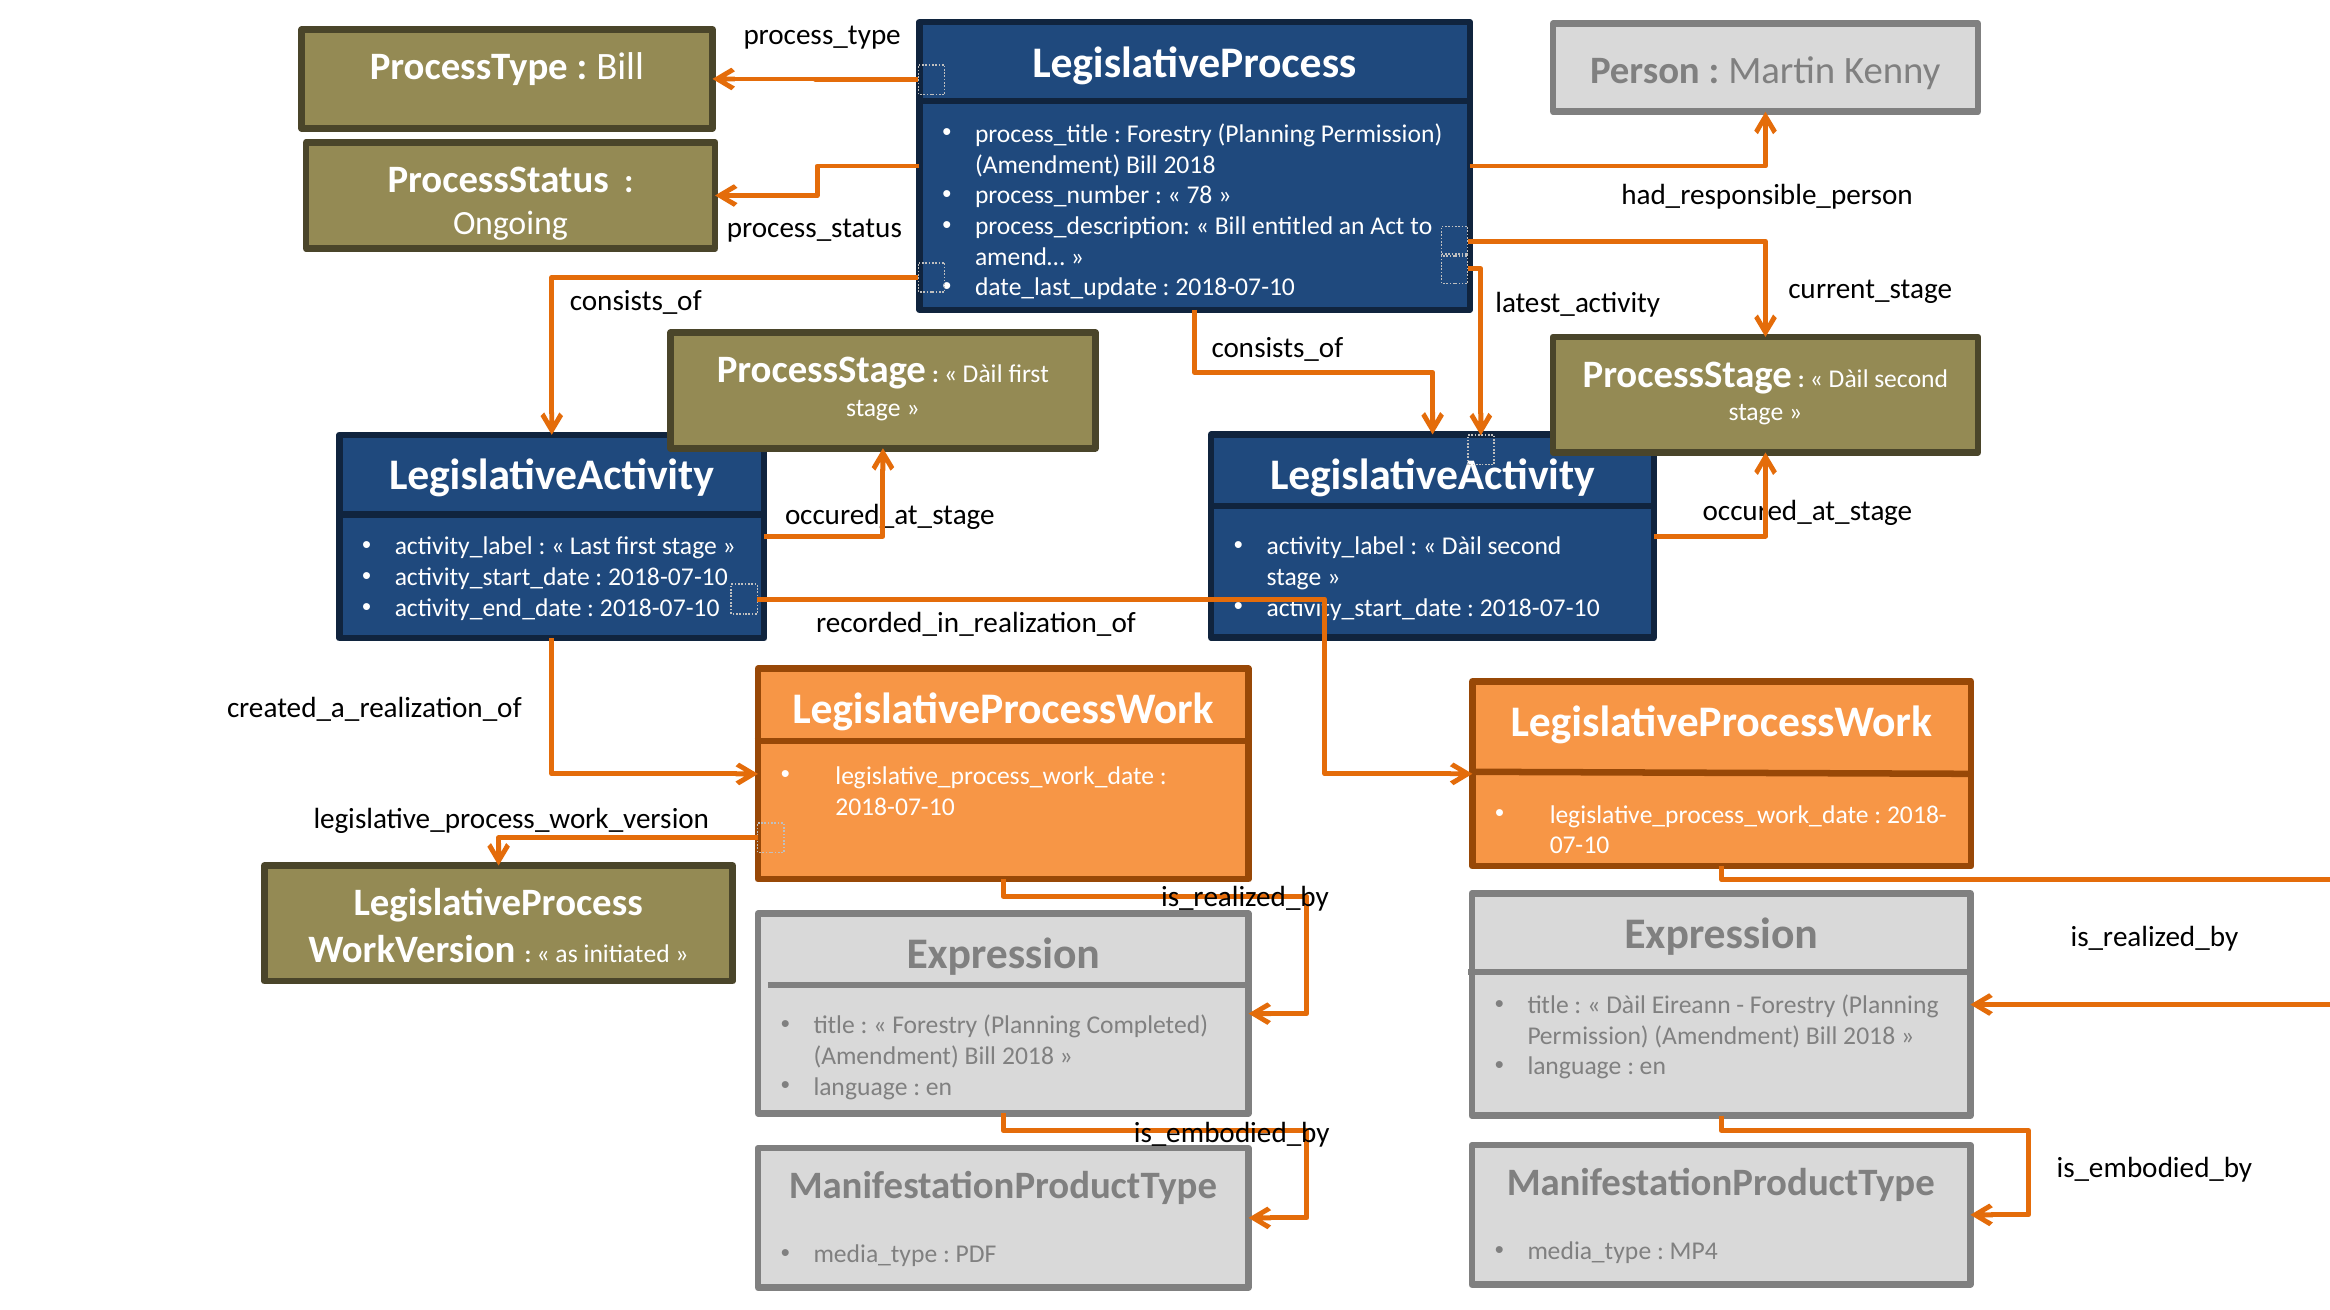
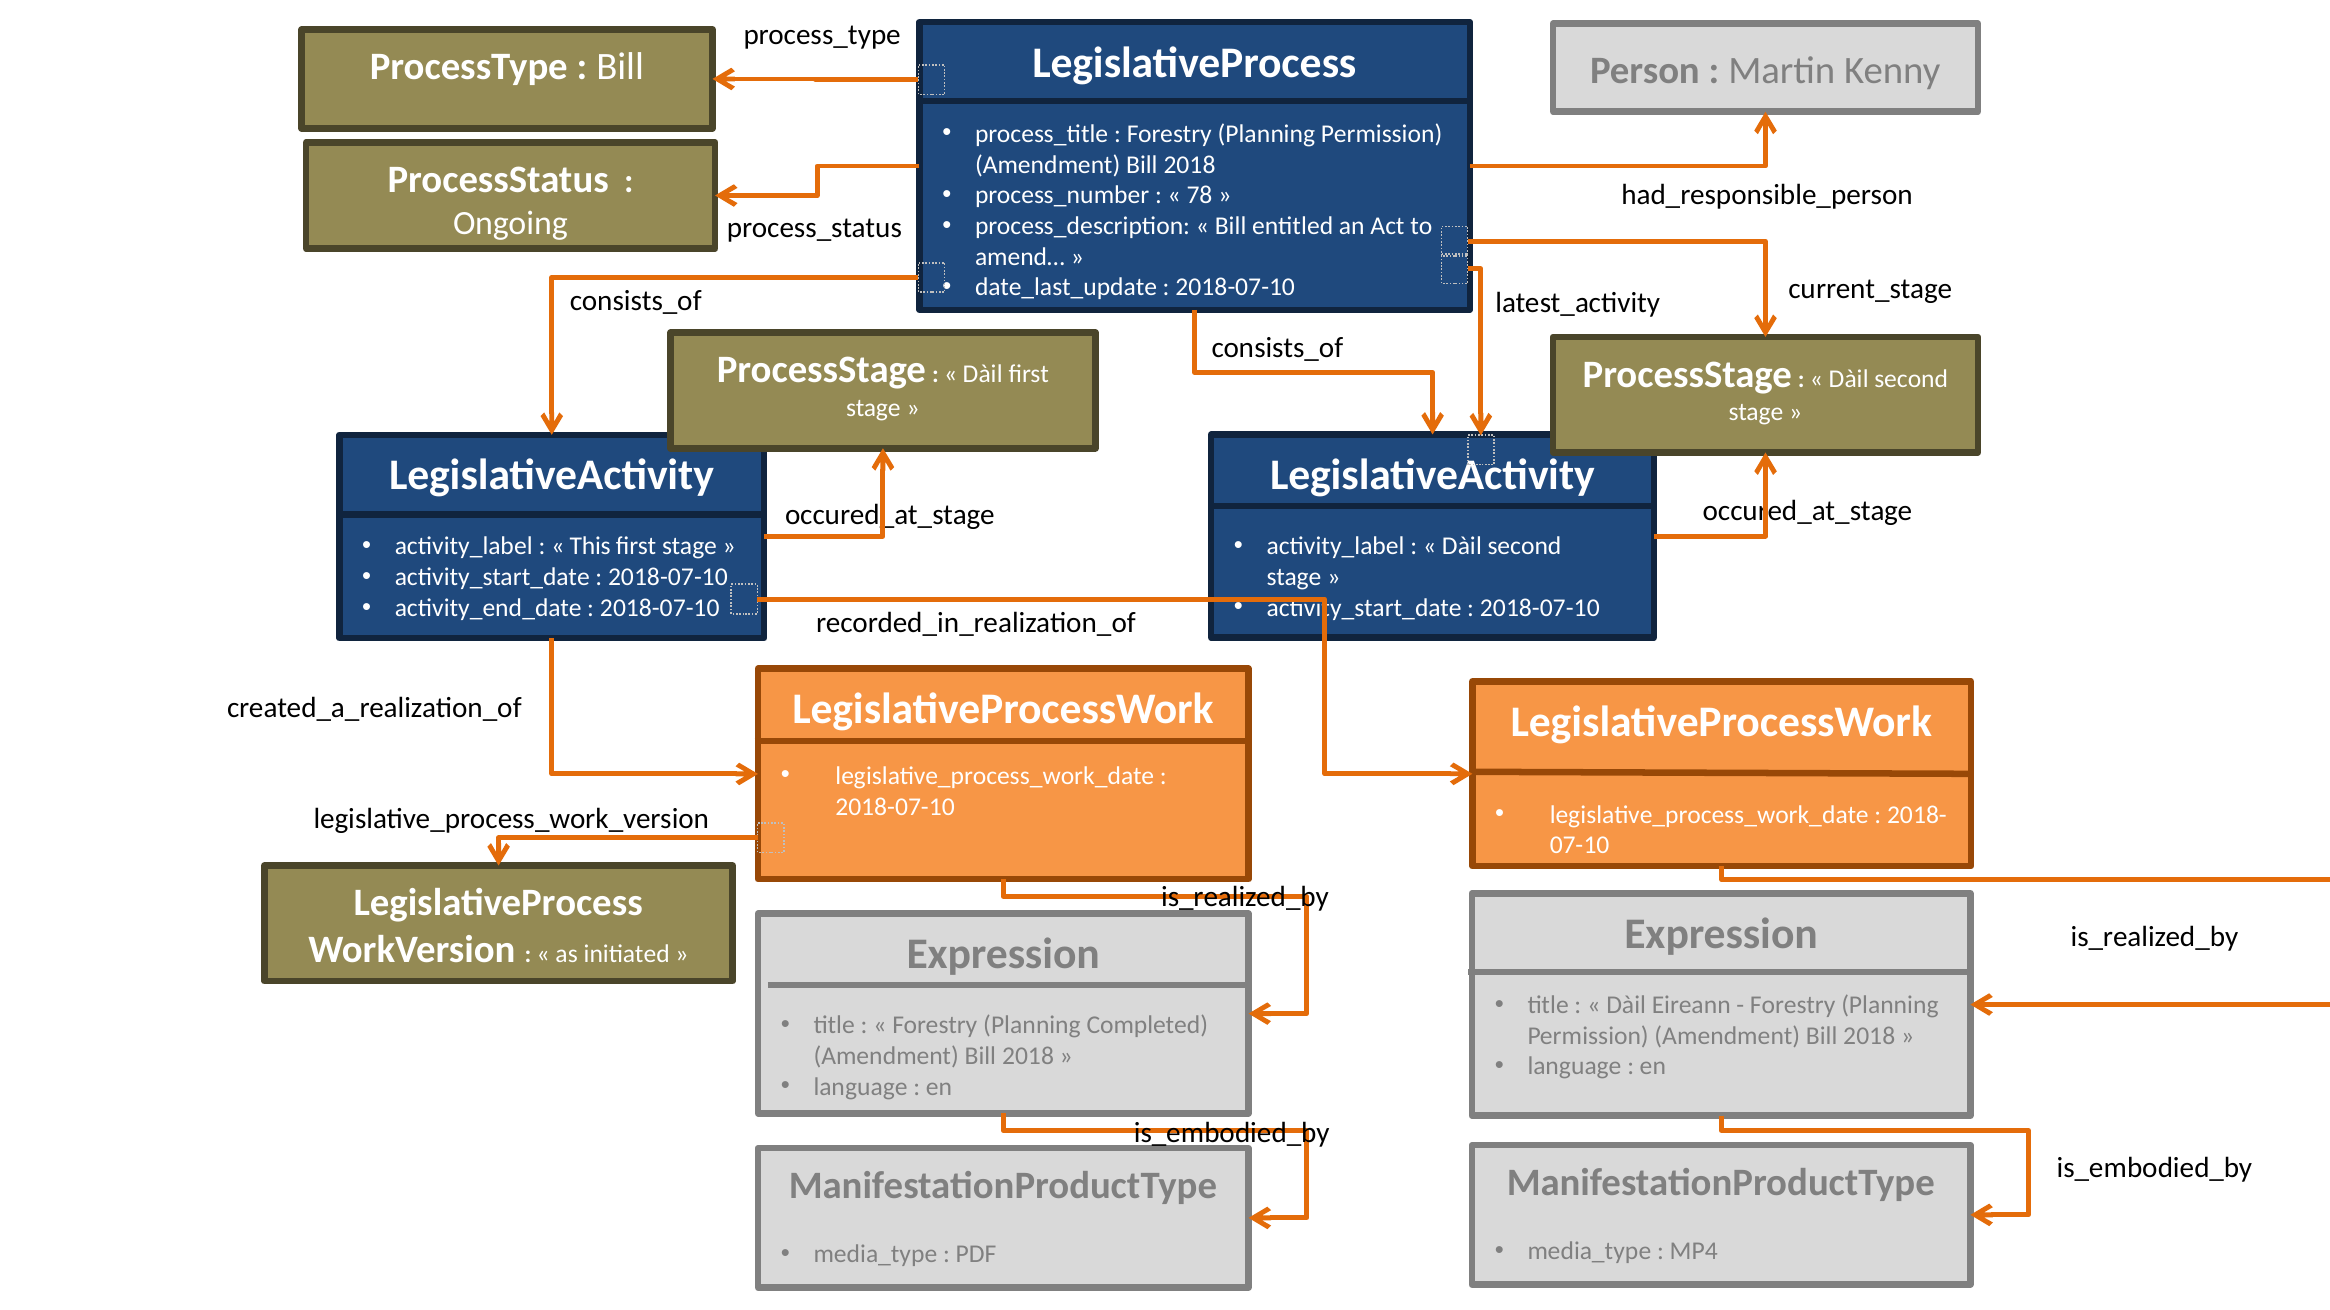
Last: Last -> This
